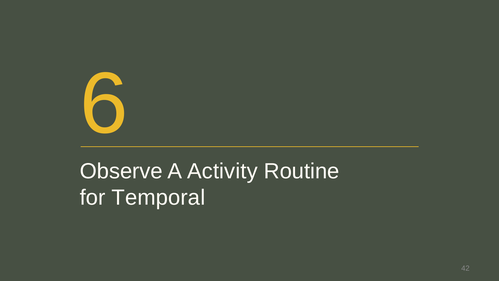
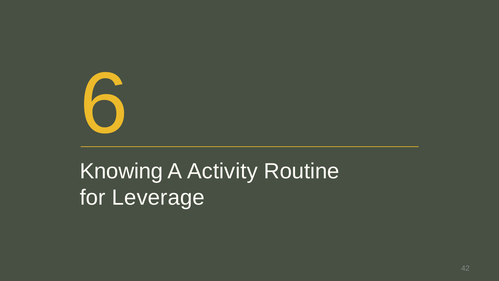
Observe: Observe -> Knowing
Temporal: Temporal -> Leverage
